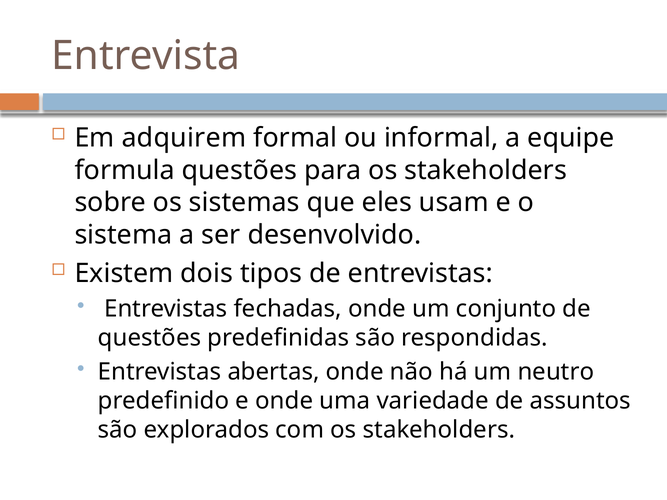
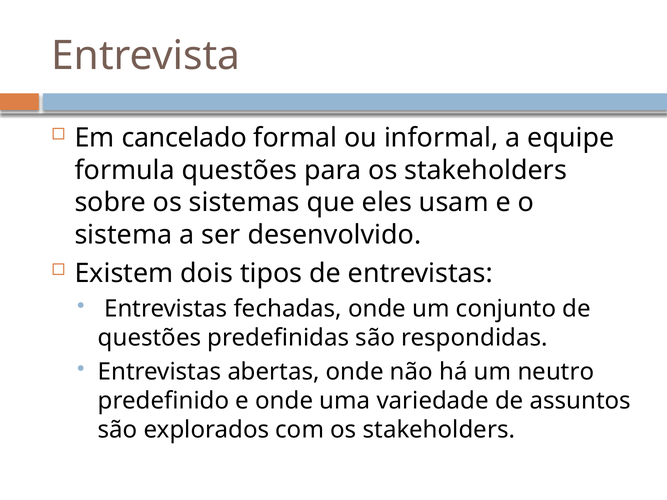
adquirem: adquirem -> cancelado
